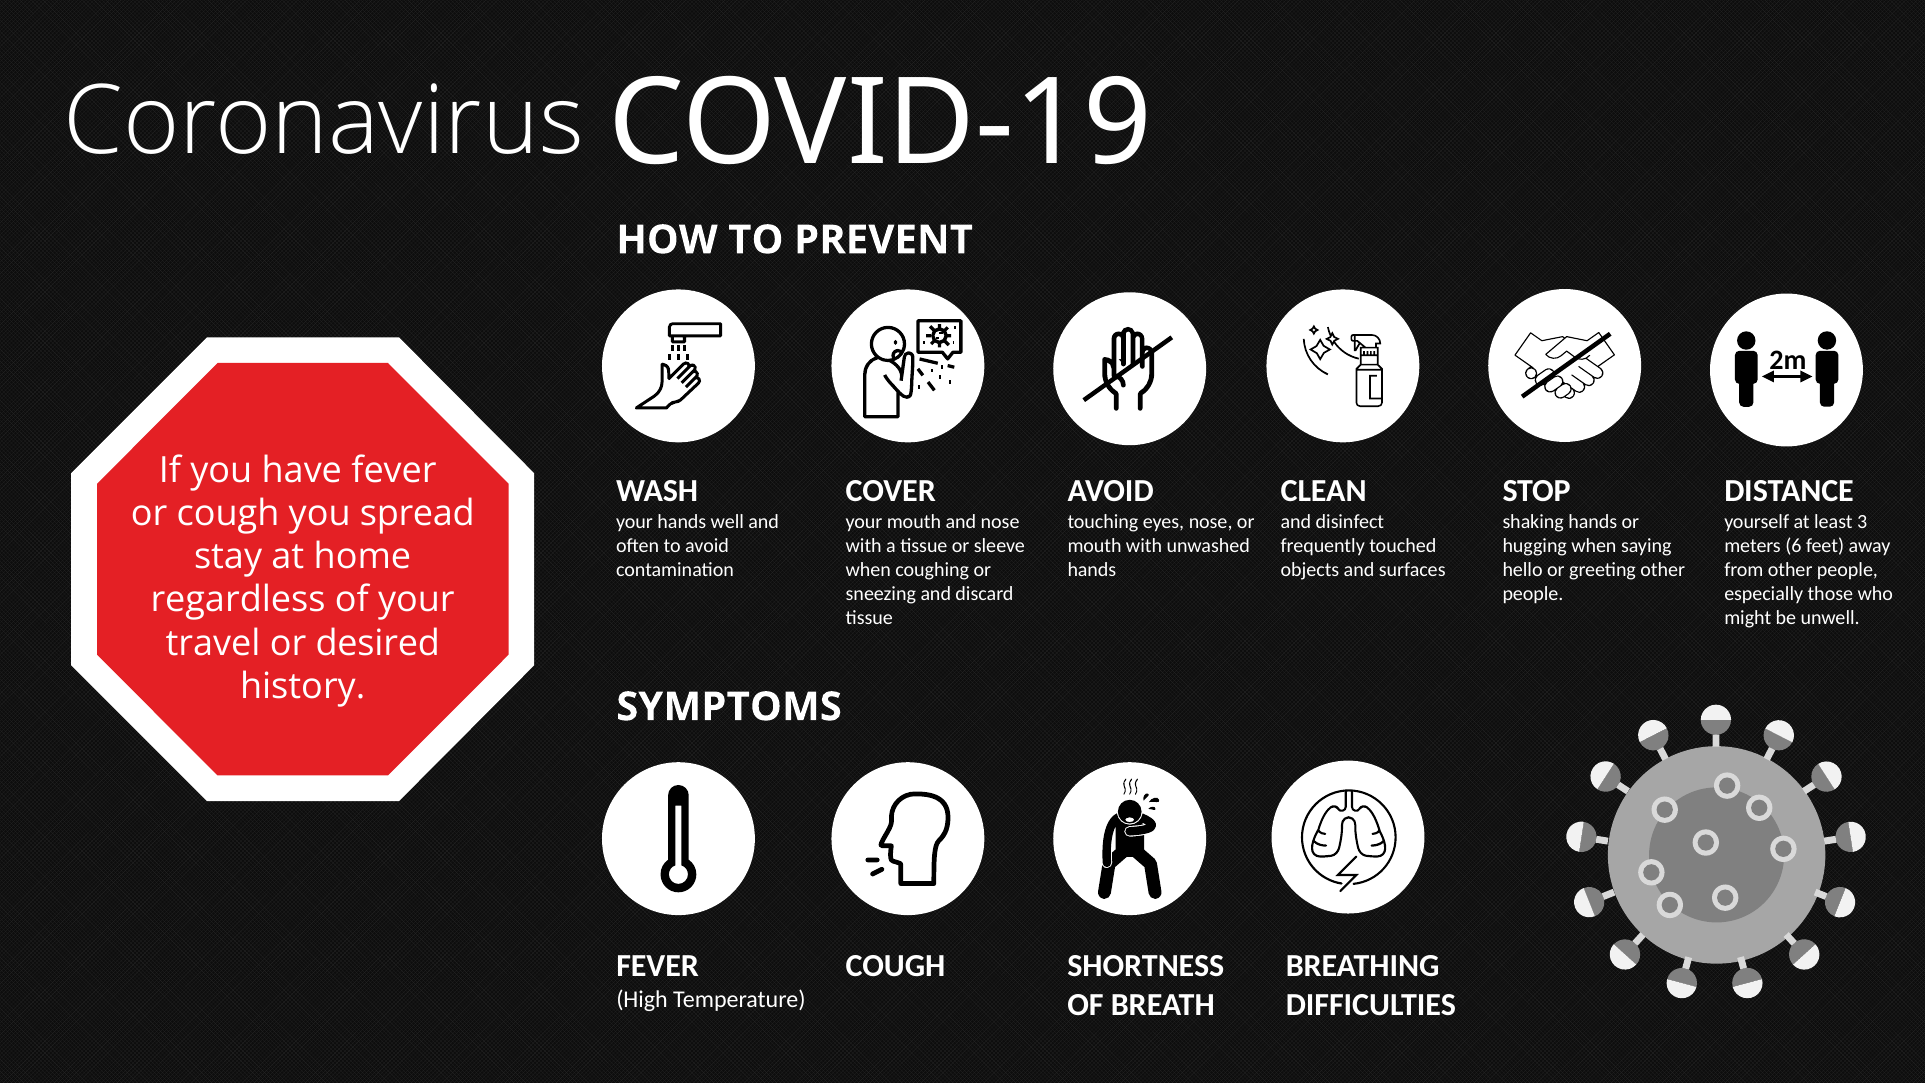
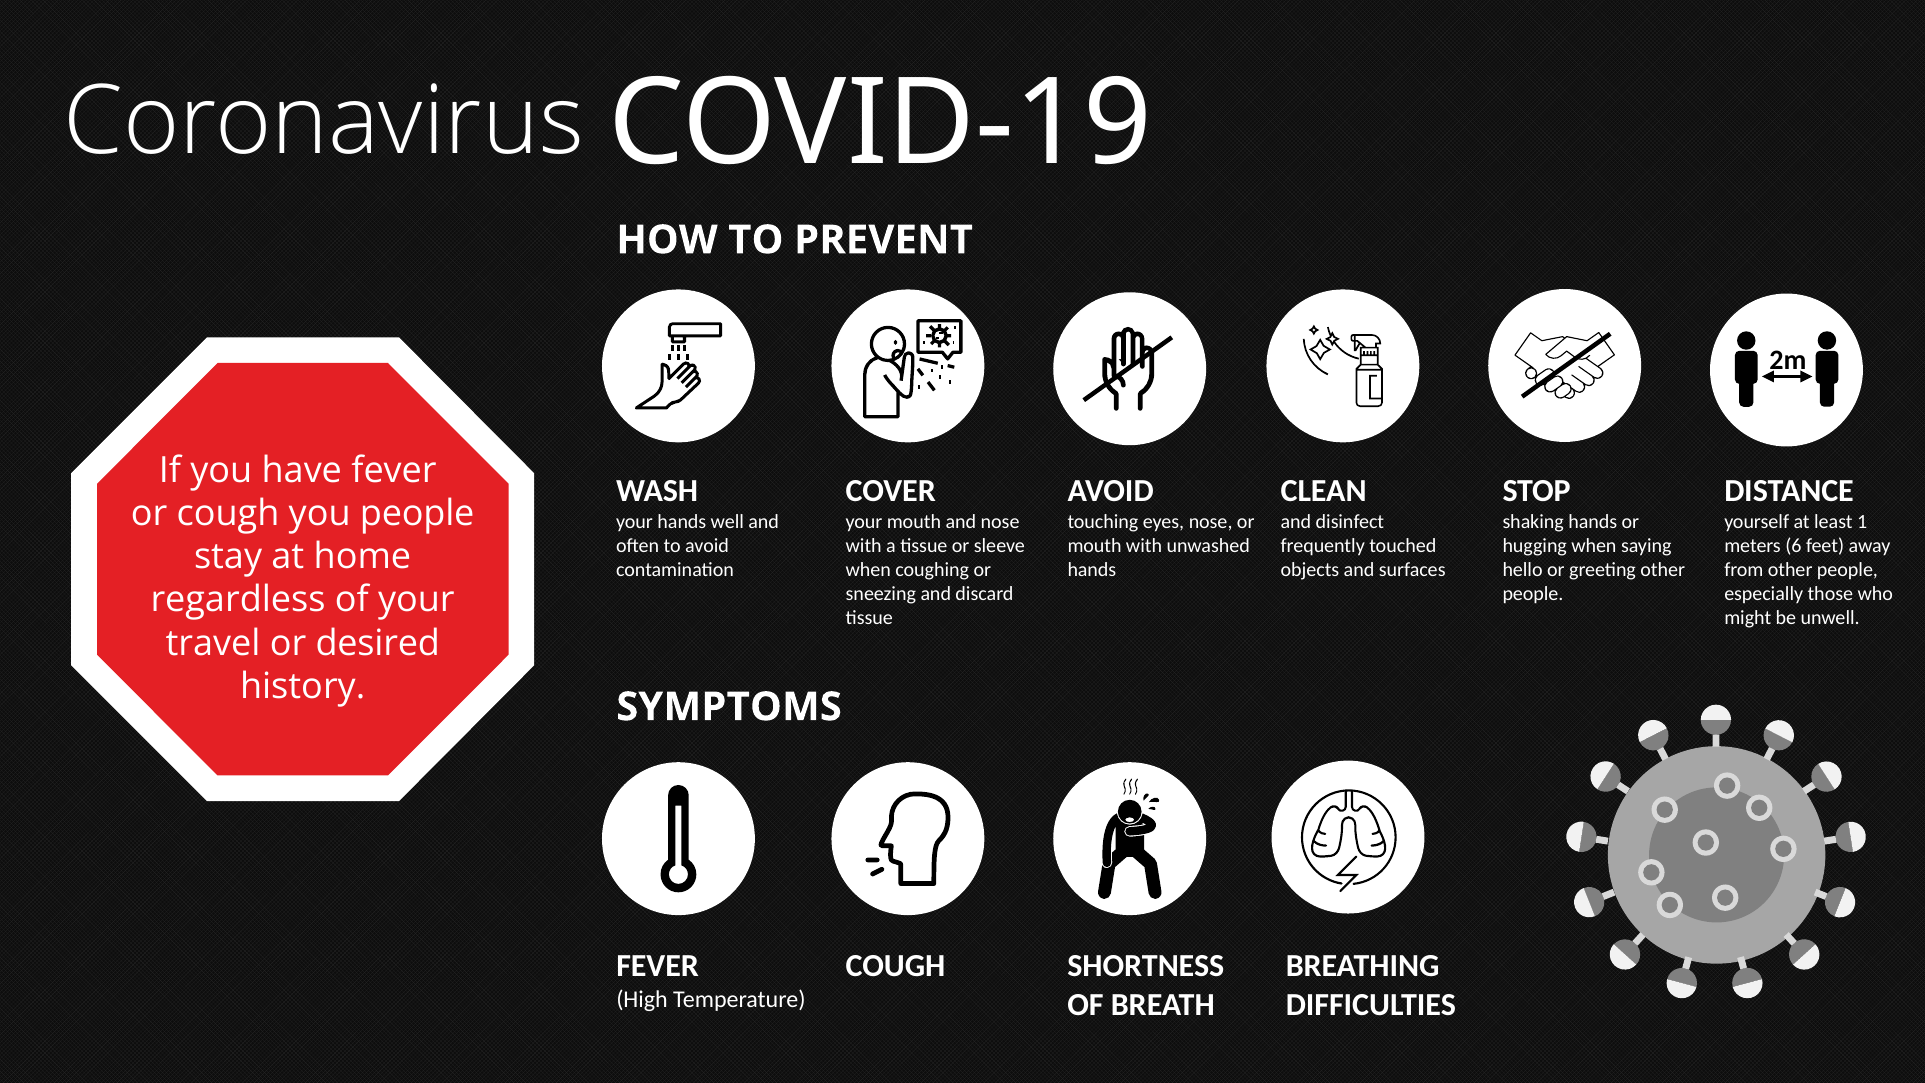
you spread: spread -> people
3: 3 -> 1
